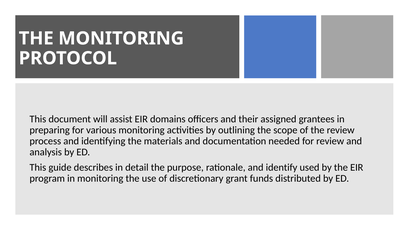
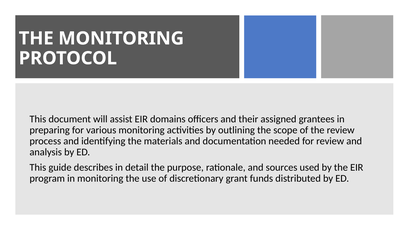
identify: identify -> sources
